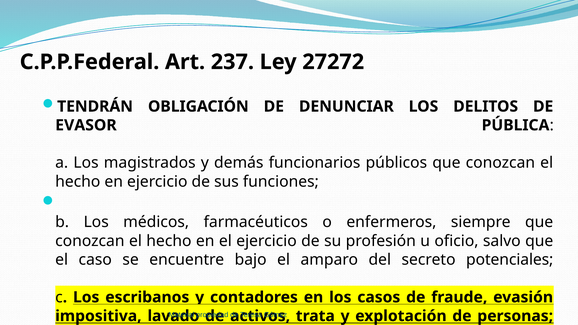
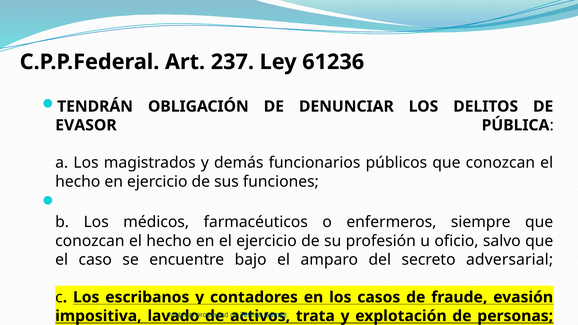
27272: 27272 -> 61236
potenciales: potenciales -> adversarial
